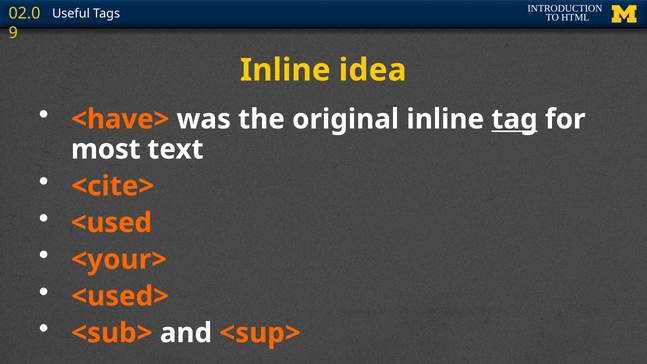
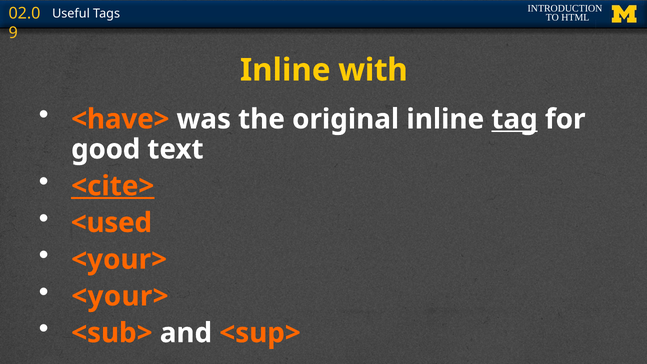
idea: idea -> with
most: most -> good
<cite> underline: none -> present
<used> at (120, 296): <used> -> <your>
